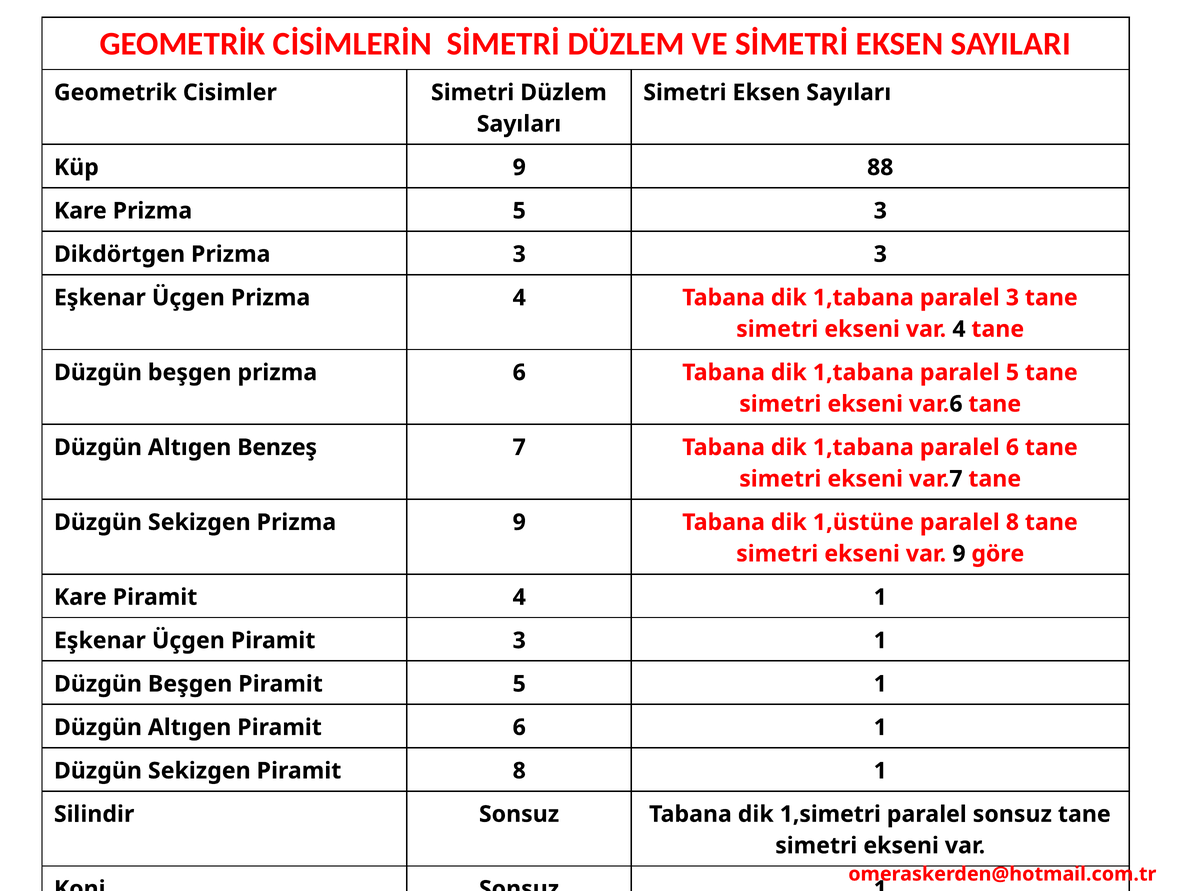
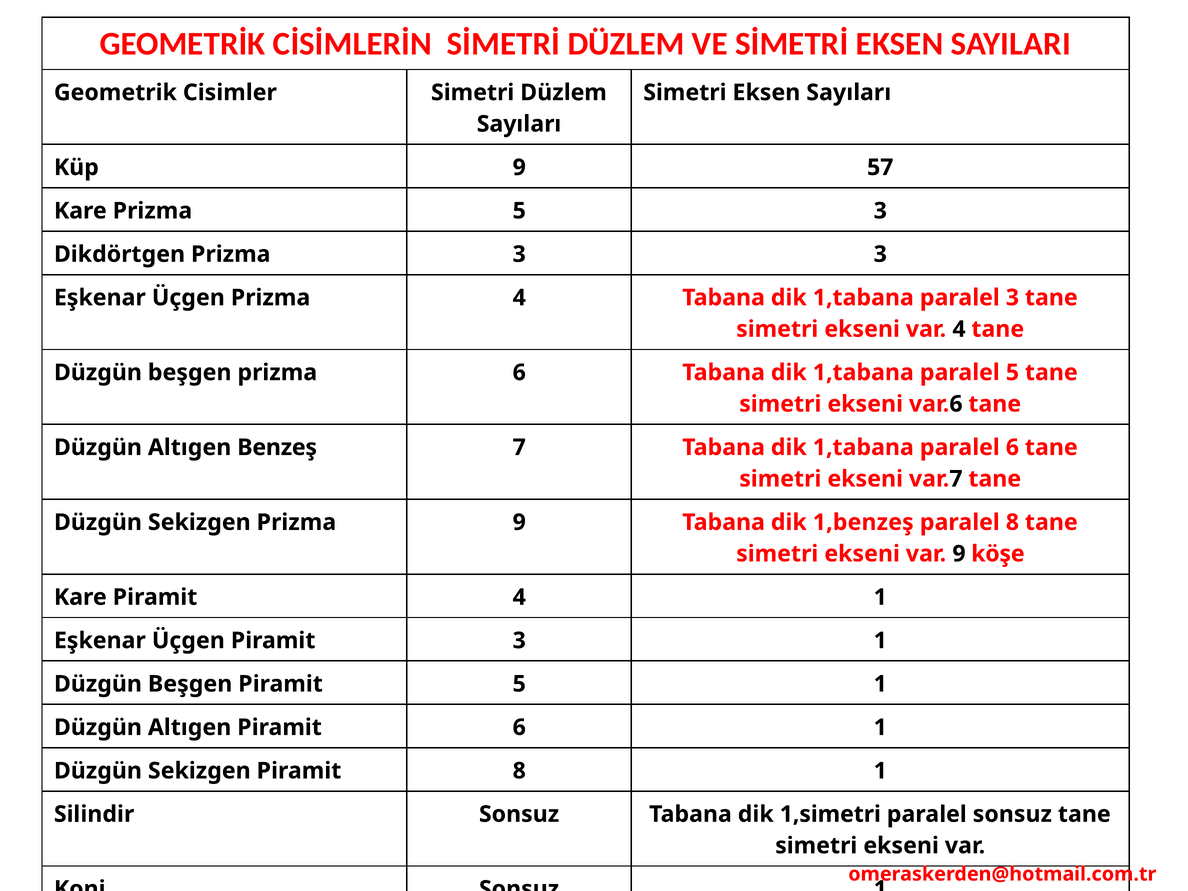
88: 88 -> 57
1,üstüne: 1,üstüne -> 1,benzeş
göre: göre -> köşe
